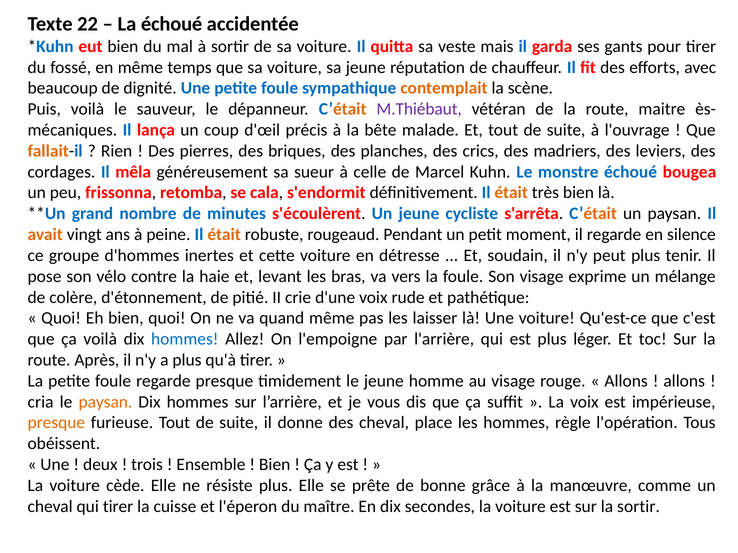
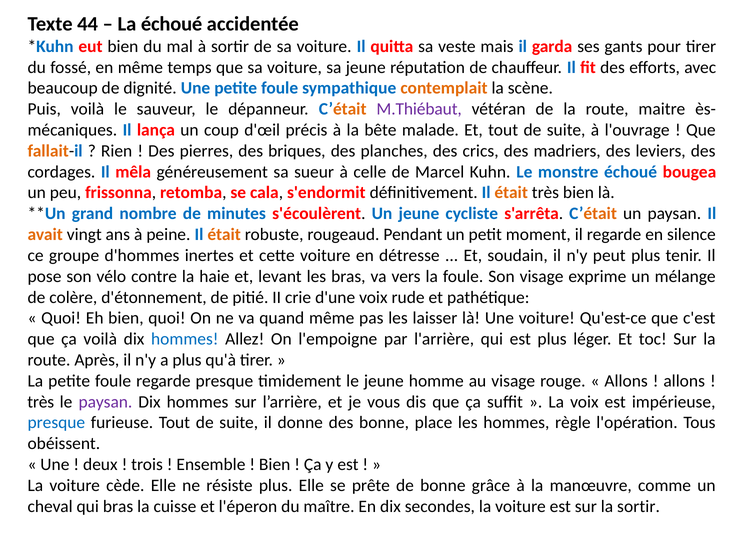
22: 22 -> 44
cria at (41, 402): cria -> très
paysan at (105, 402) colour: orange -> purple
presque at (56, 423) colour: orange -> blue
des cheval: cheval -> bonne
qui tirer: tirer -> bras
